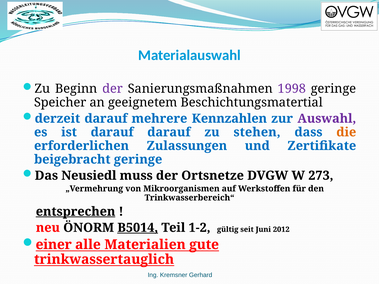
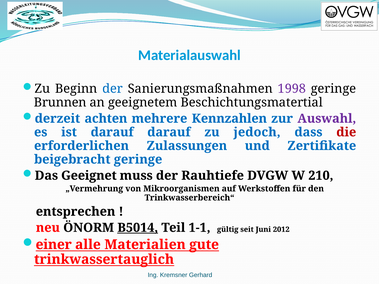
der at (113, 89) colour: purple -> blue
Speicher: Speicher -> Brunnen
derzeit darauf: darauf -> achten
stehen: stehen -> jedoch
die colour: orange -> red
Neusiedl: Neusiedl -> Geeignet
Ortsnetze: Ortsnetze -> Rauhtiefe
273: 273 -> 210
entsprechen underline: present -> none
1-2: 1-2 -> 1-1
